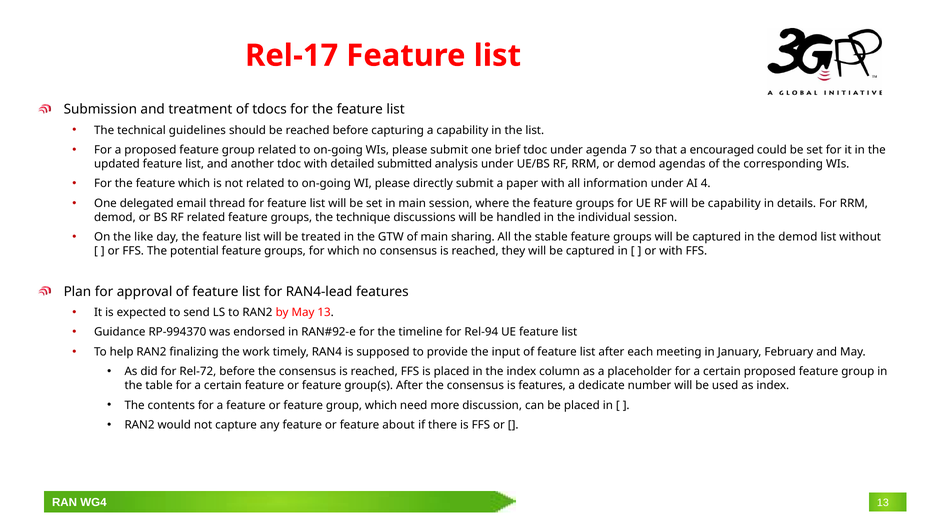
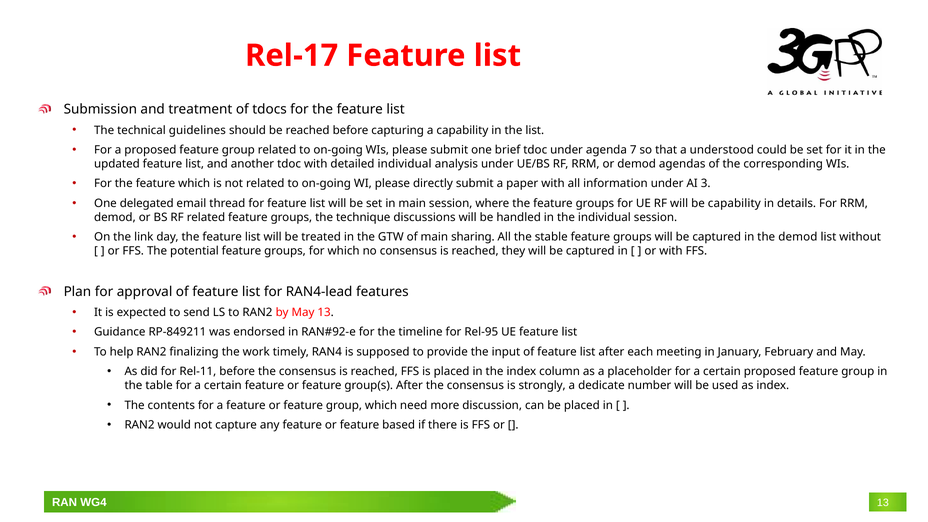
encouraged: encouraged -> understood
detailed submitted: submitted -> individual
4: 4 -> 3
like: like -> link
RP-994370: RP-994370 -> RP-849211
Rel-94: Rel-94 -> Rel-95
Rel-72: Rel-72 -> Rel-11
is features: features -> strongly
about: about -> based
